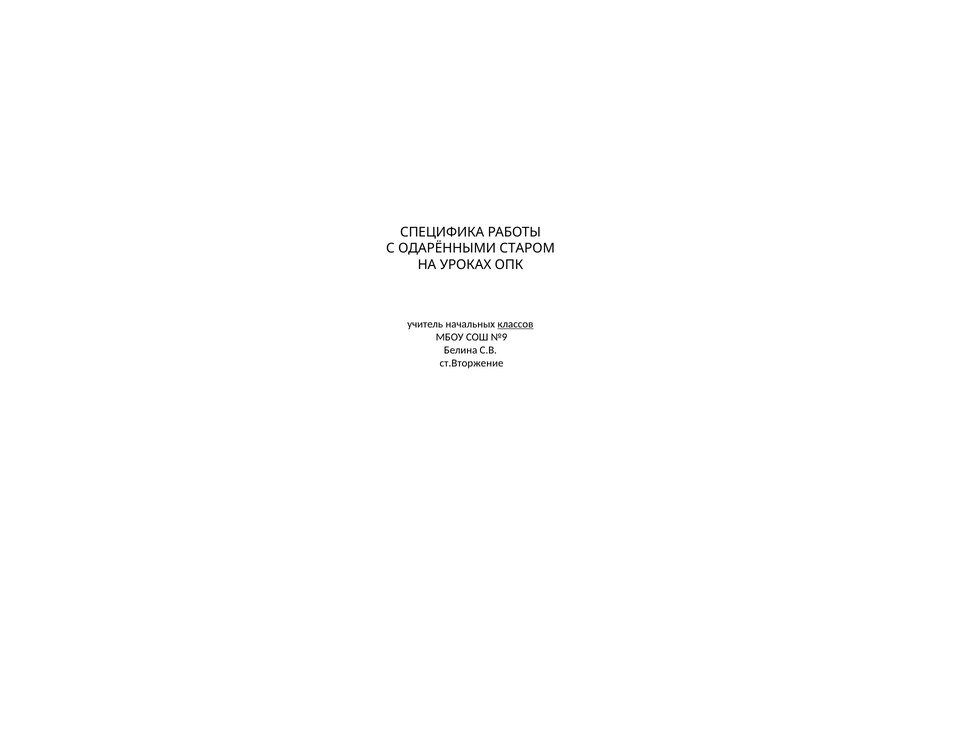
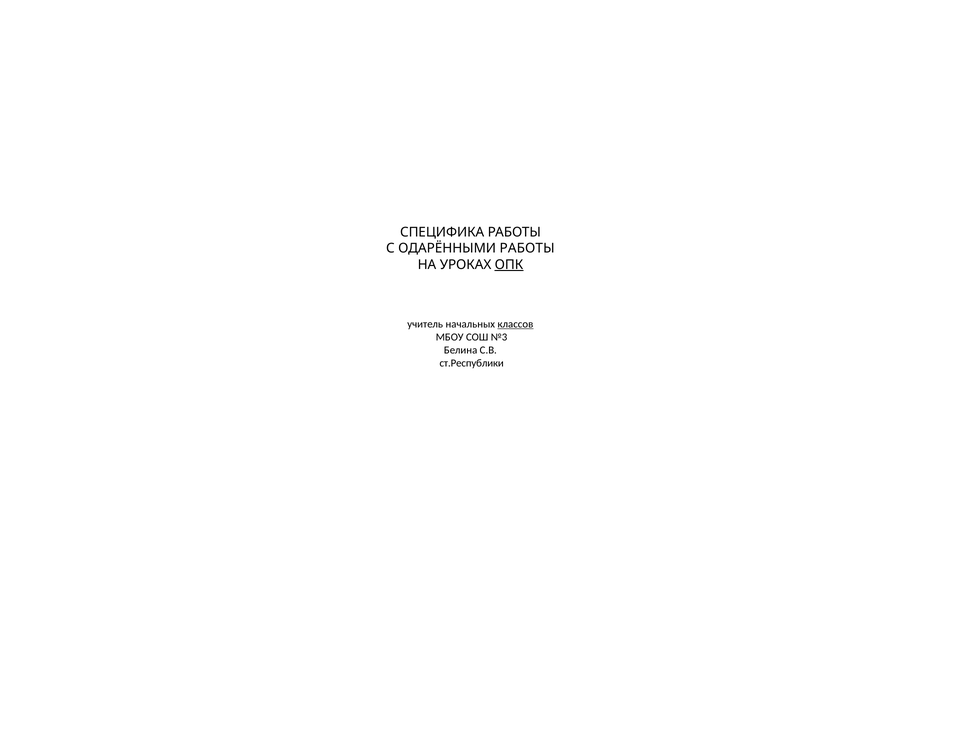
ОДАРЁННЫМИ СТАРОМ: СТАРОМ -> РАБОТЫ
ОПК underline: none -> present
№9: №9 -> №3
ст.Вторжение: ст.Вторжение -> ст.Республики
